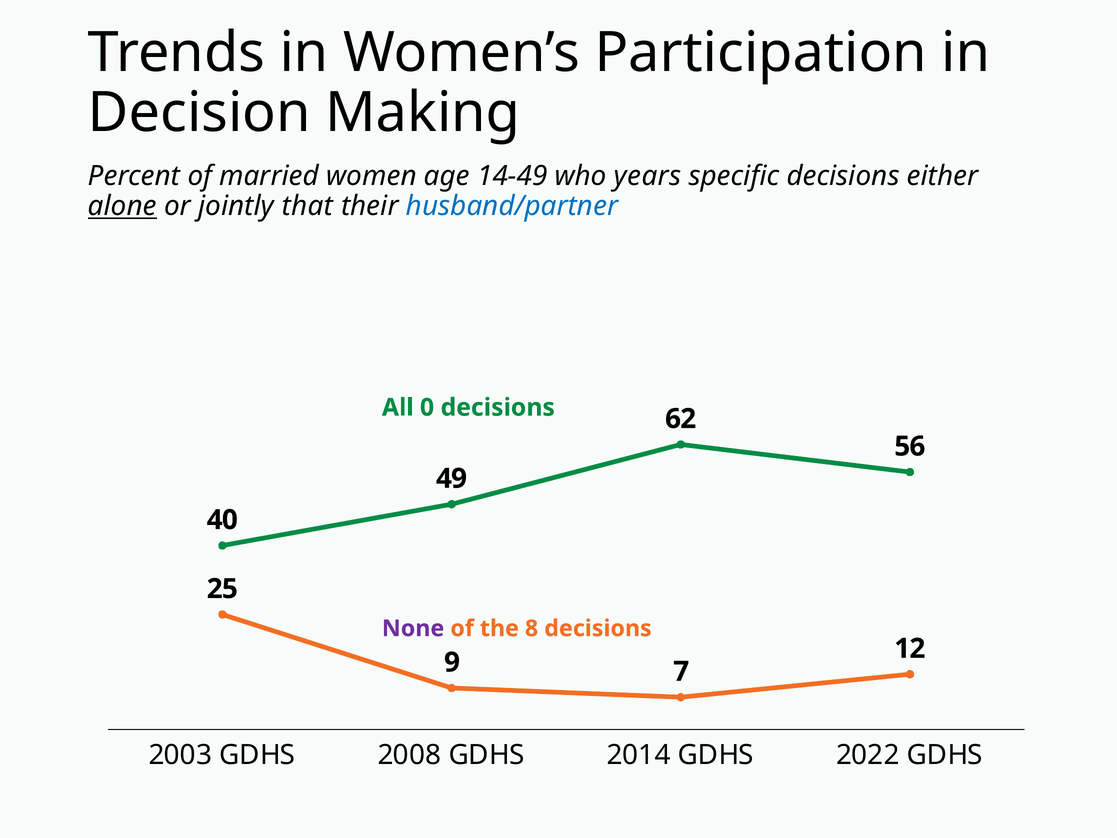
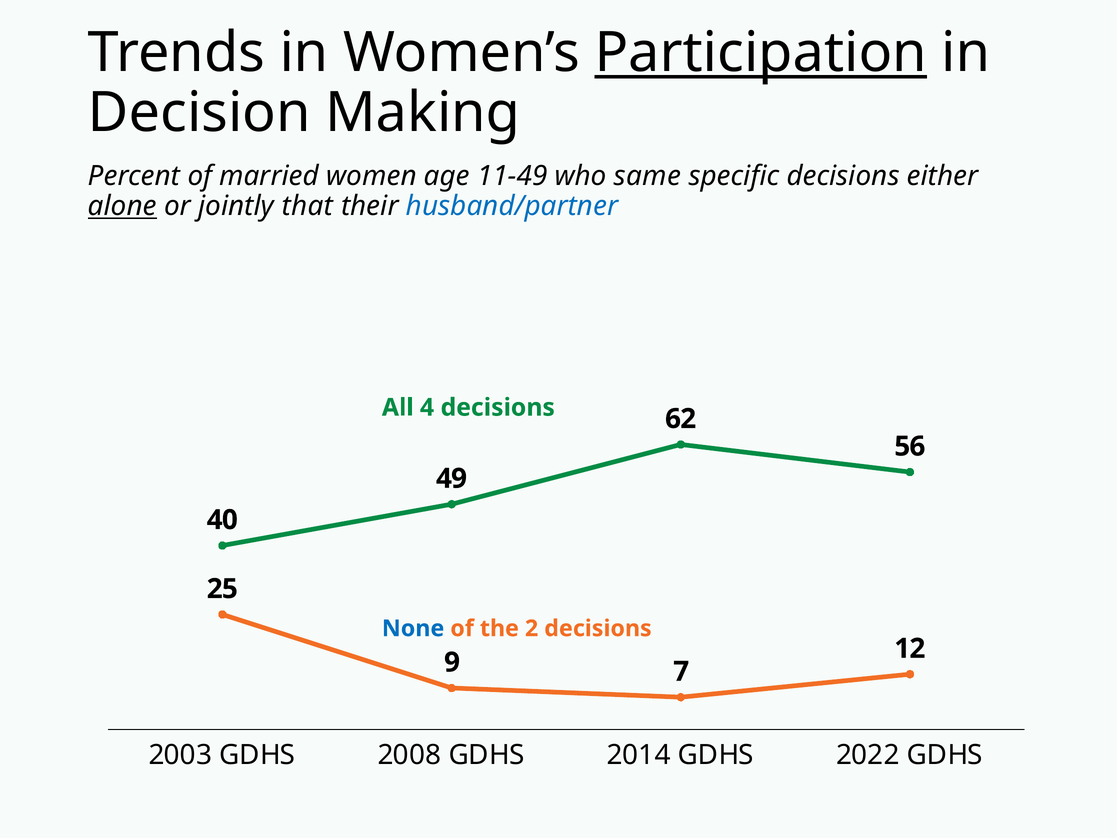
Participation underline: none -> present
14-49: 14-49 -> 11-49
years: years -> same
0: 0 -> 4
None colour: purple -> blue
8: 8 -> 2
